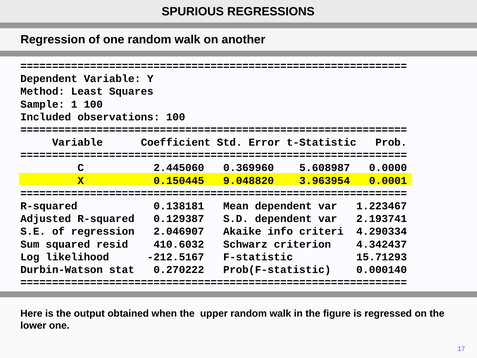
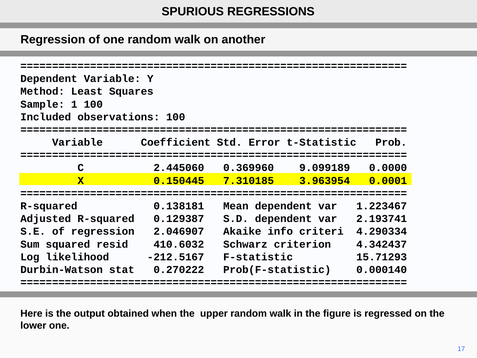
5.608987: 5.608987 -> 9.099189
9.048820: 9.048820 -> 7.310185
